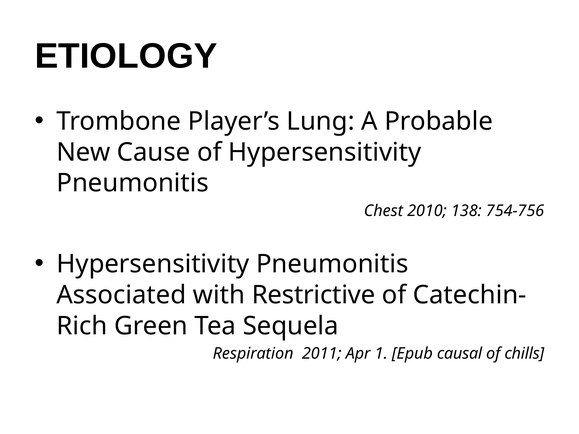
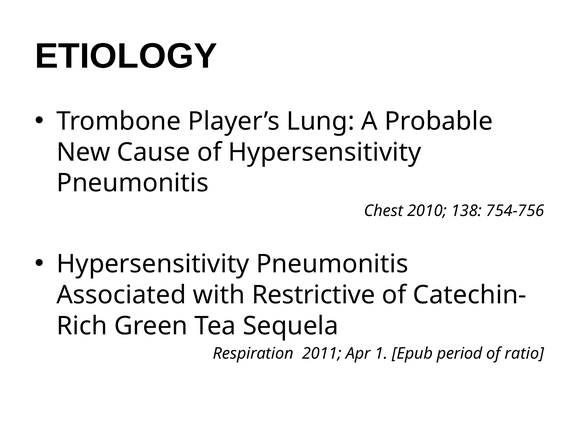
causal: causal -> period
chills: chills -> ratio
